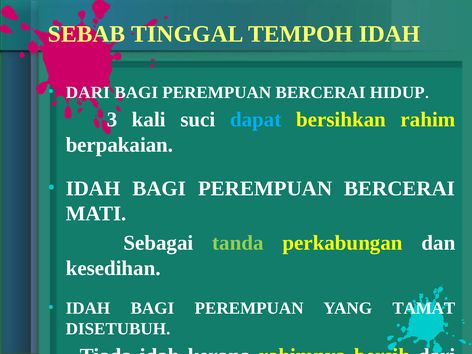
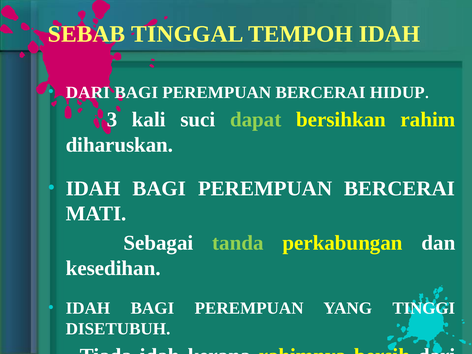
dapat colour: light blue -> light green
berpakaian: berpakaian -> diharuskan
TAMAT: TAMAT -> TINGGI
